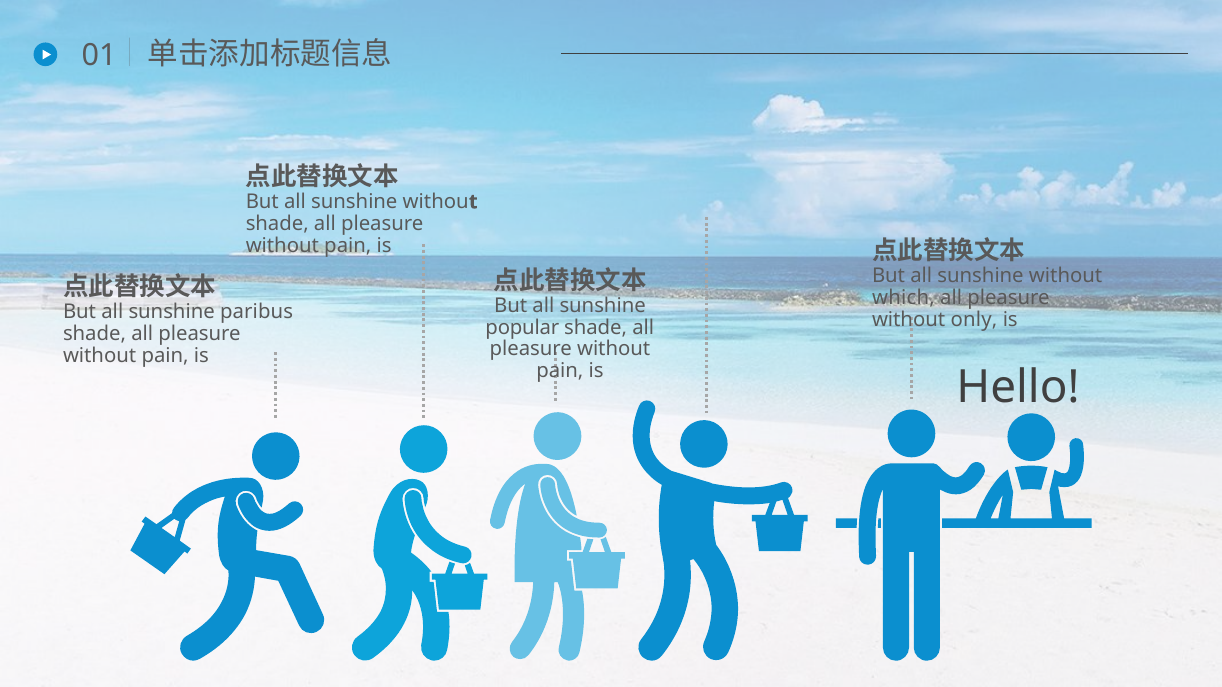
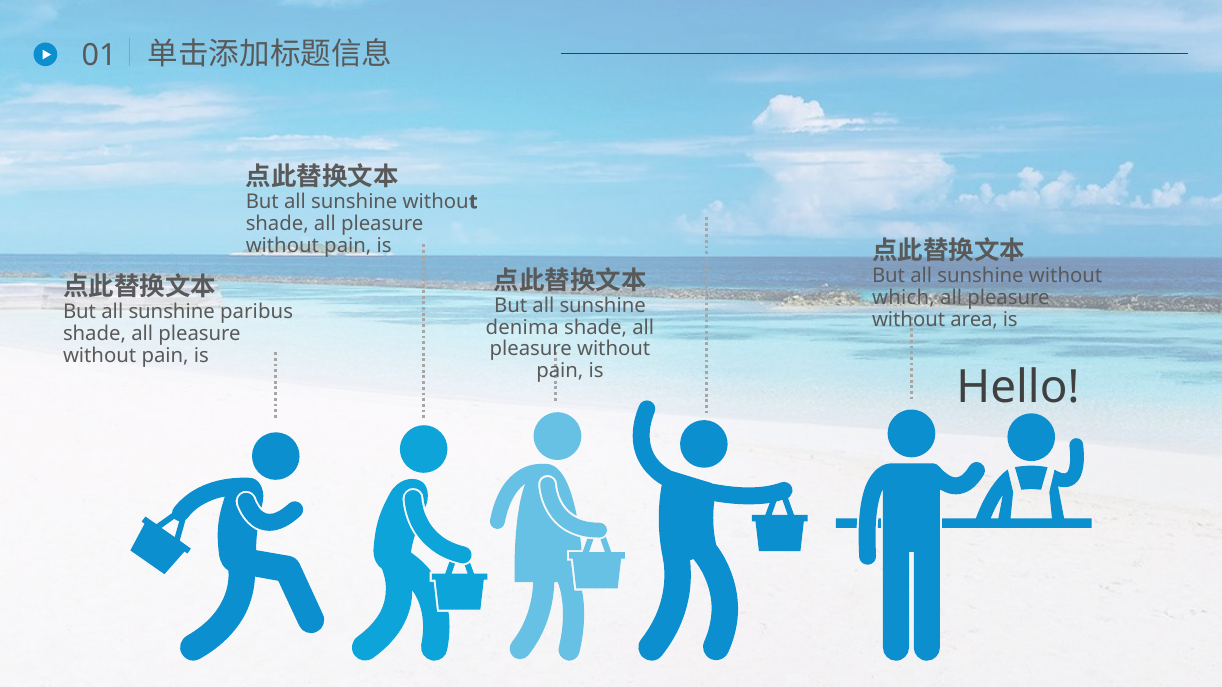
only: only -> area
popular: popular -> denima
